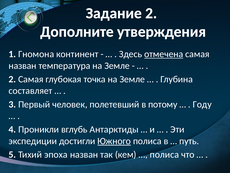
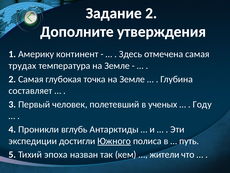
Гномона: Гномона -> Америку
отмечена underline: present -> none
назван at (23, 65): назван -> трудах
потому: потому -> ученых
полиса at (164, 154): полиса -> жители
